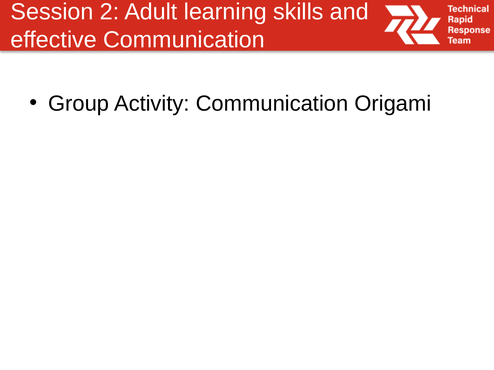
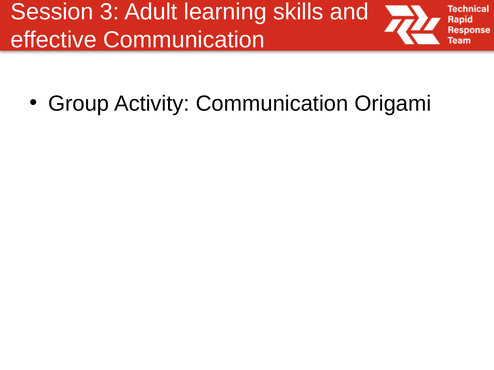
2: 2 -> 3
